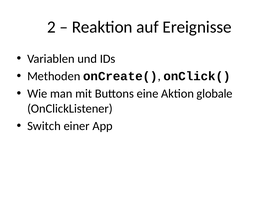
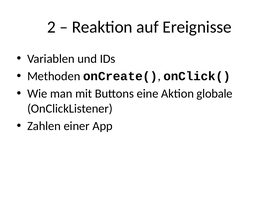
Switch: Switch -> Zahlen
